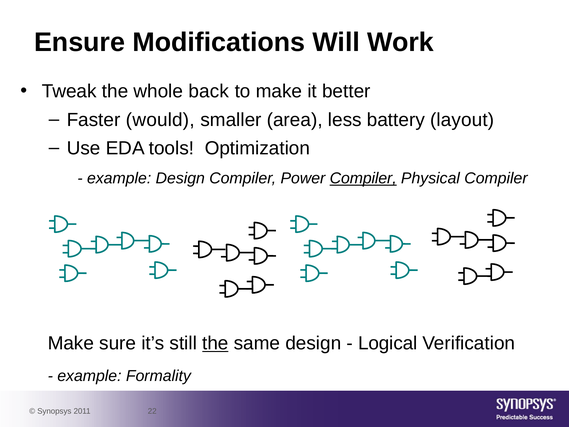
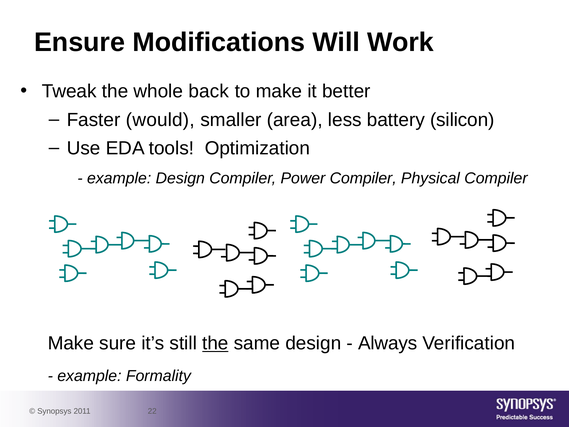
layout: layout -> silicon
Compiler at (363, 178) underline: present -> none
Logical: Logical -> Always
